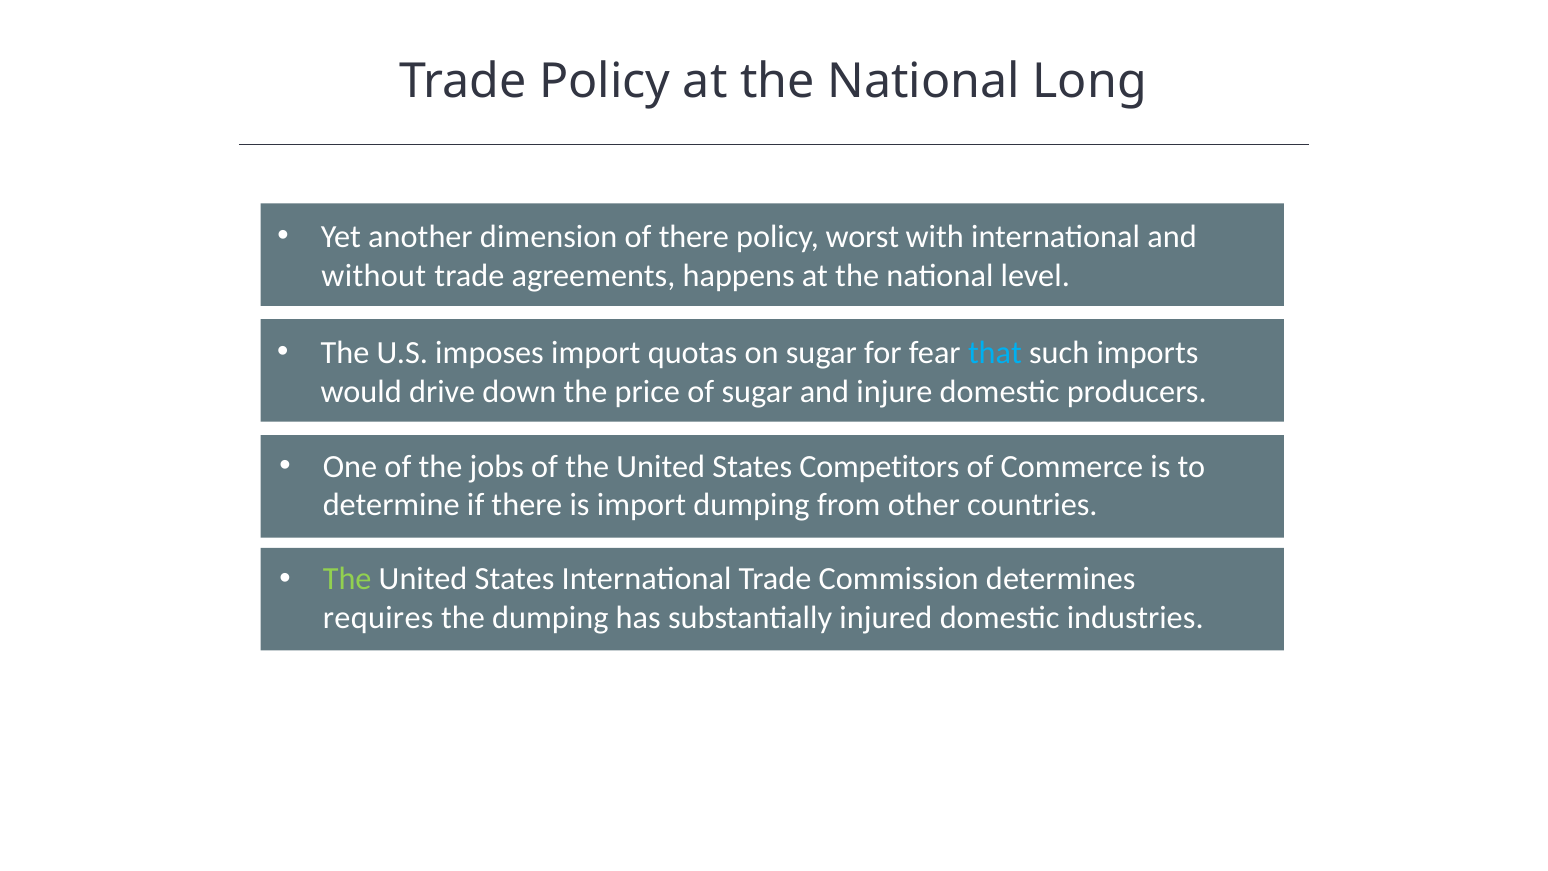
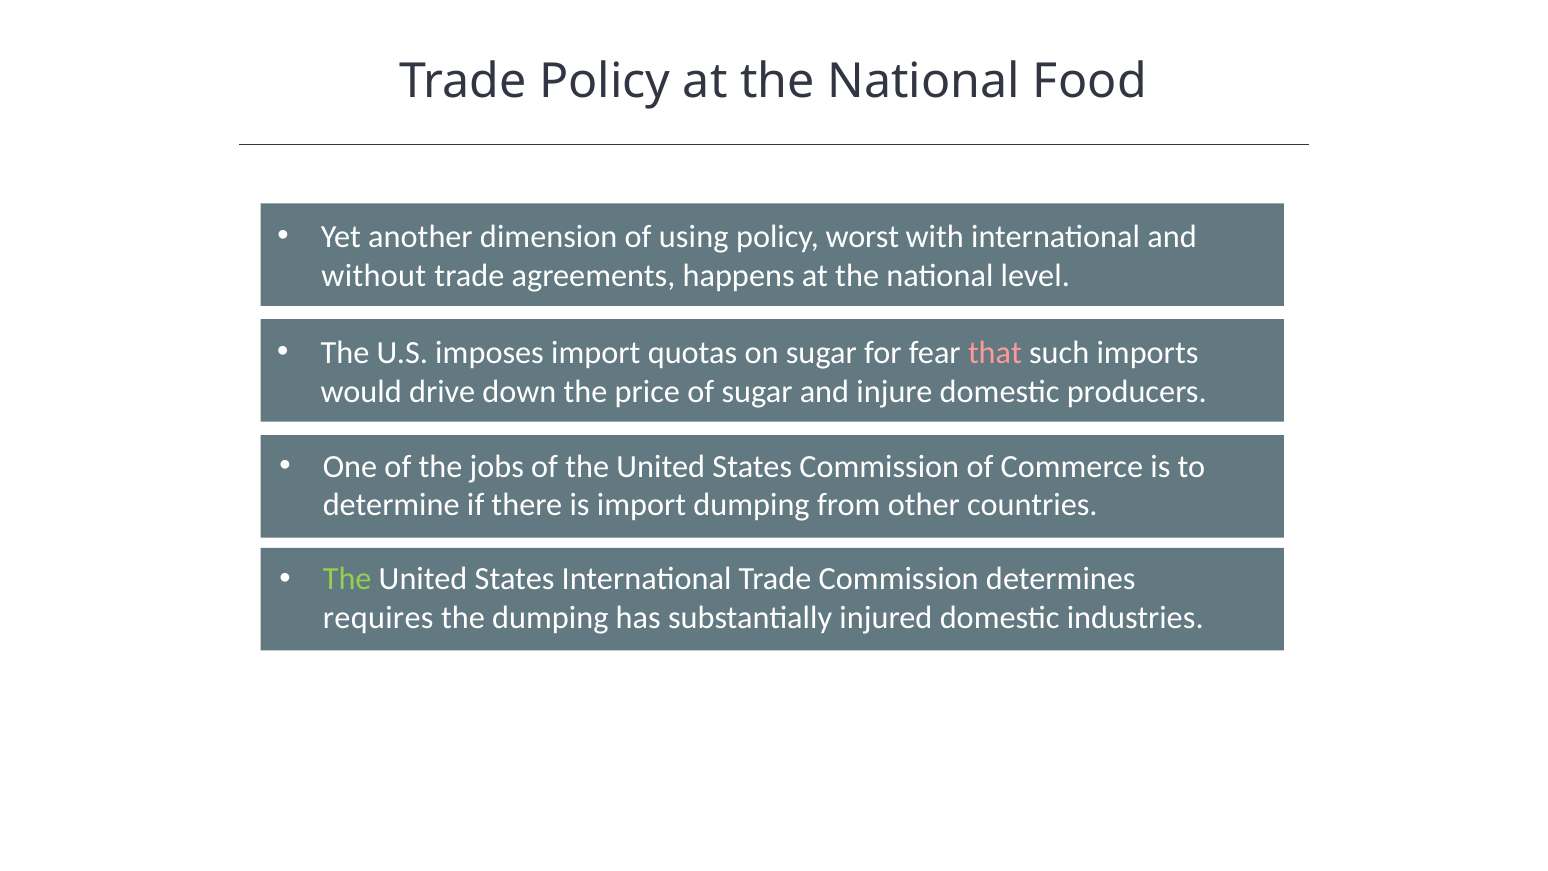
Long: Long -> Food
of there: there -> using
that colour: light blue -> pink
States Competitors: Competitors -> Commission
